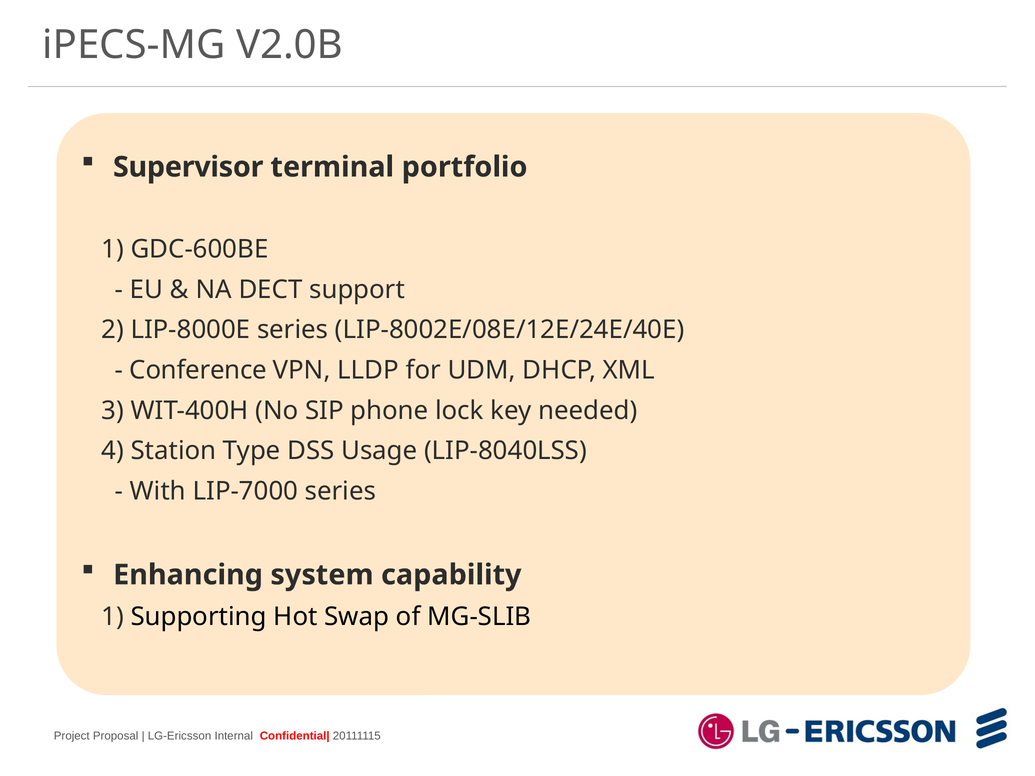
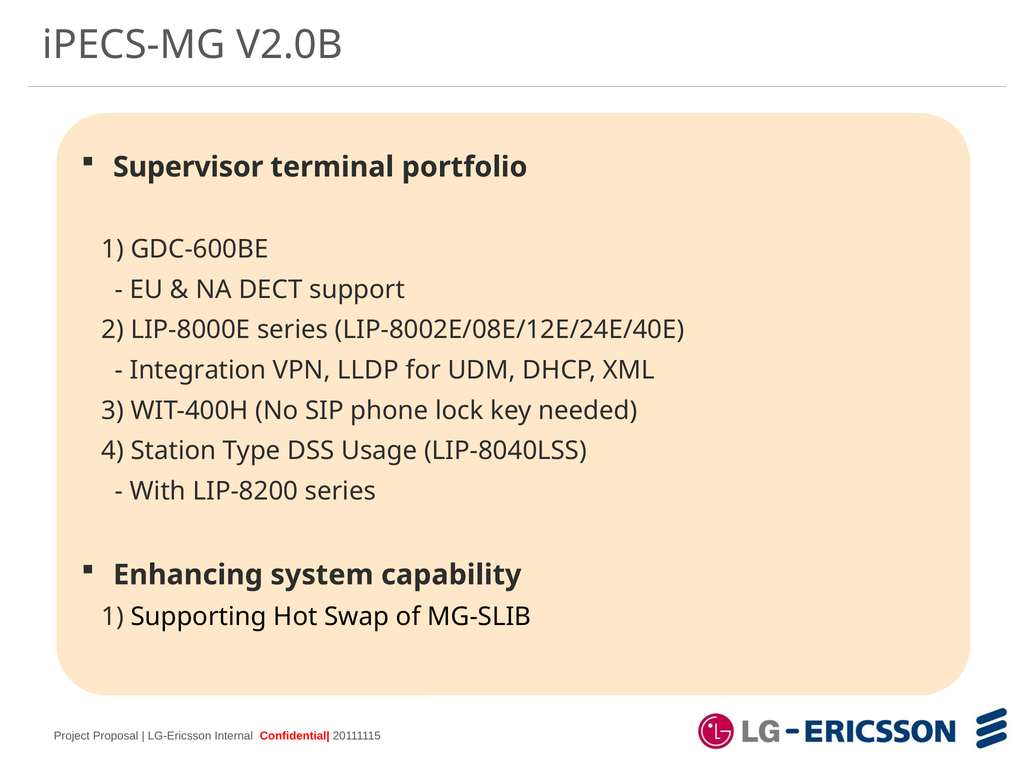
Conference: Conference -> Integration
LIP-7000: LIP-7000 -> LIP-8200
